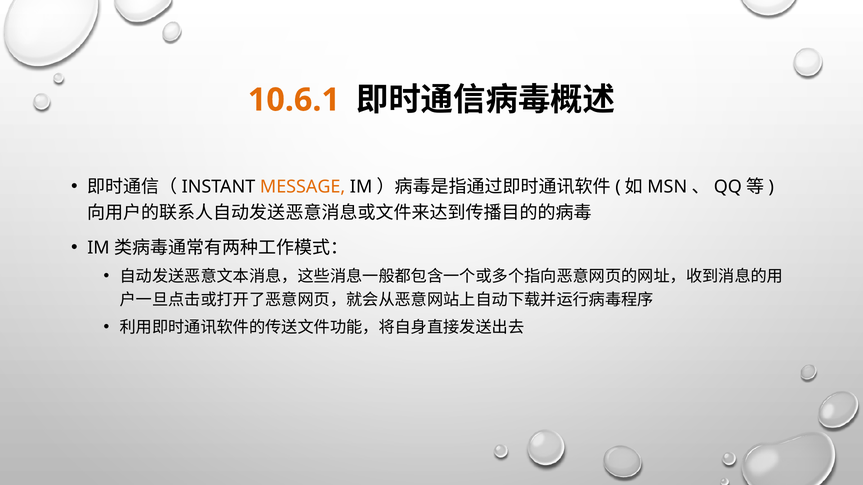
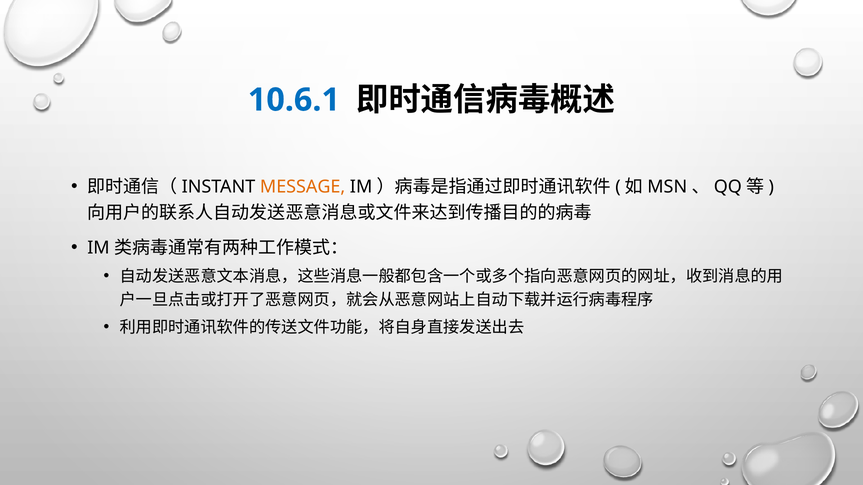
10.6.1 colour: orange -> blue
